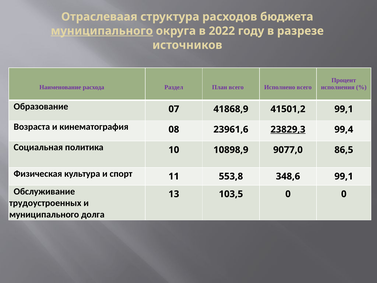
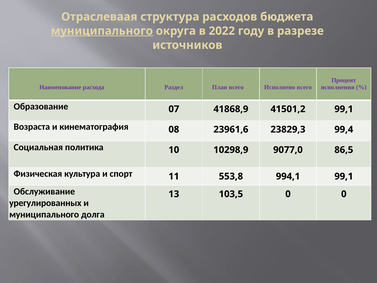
23829,3 underline: present -> none
10898,9: 10898,9 -> 10298,9
348,6: 348,6 -> 994,1
трудоустроенных: трудоустроенных -> урегулированных
